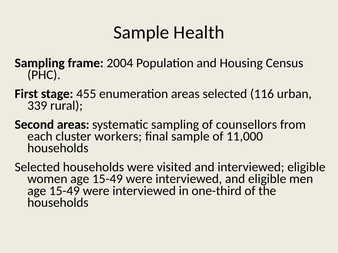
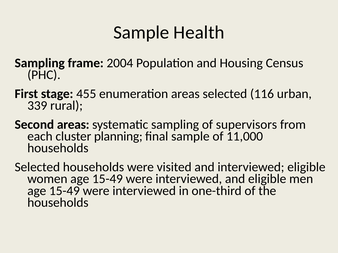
counsellors: counsellors -> supervisors
workers: workers -> planning
